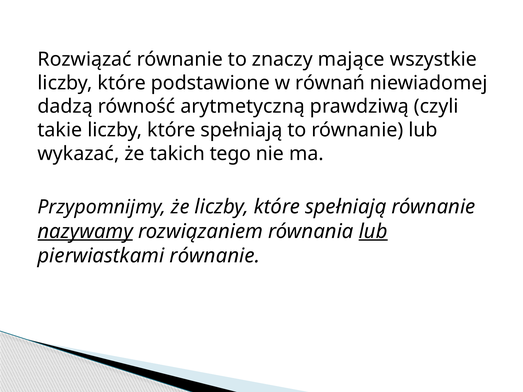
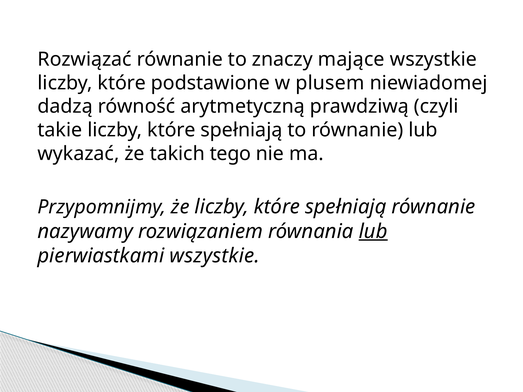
równań: równań -> plusem
nazywamy underline: present -> none
pierwiastkami równanie: równanie -> wszystkie
